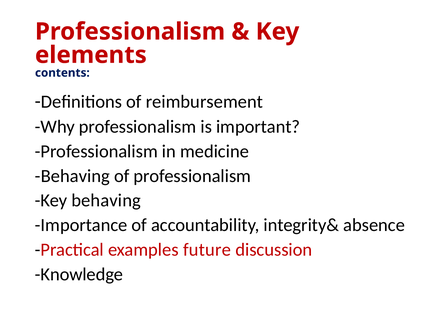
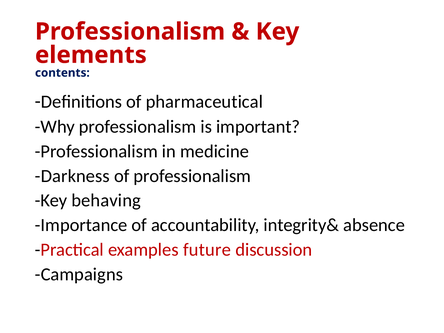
reimbursement: reimbursement -> pharmaceutical
Behaving at (72, 176): Behaving -> Darkness
Knowledge: Knowledge -> Campaigns
